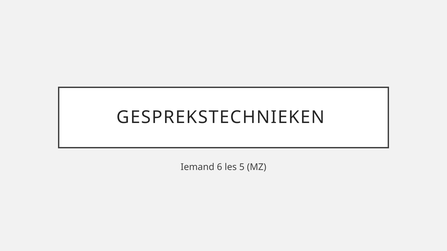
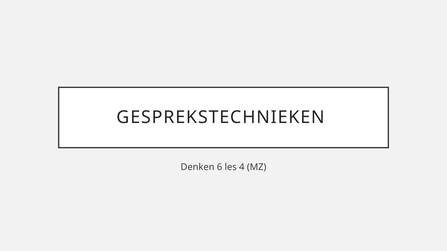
Iemand: Iemand -> Denken
5: 5 -> 4
